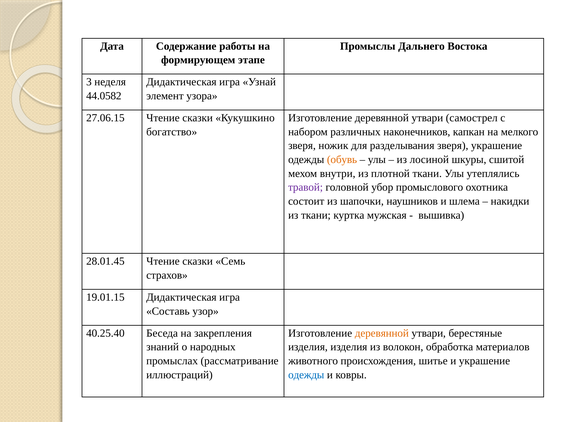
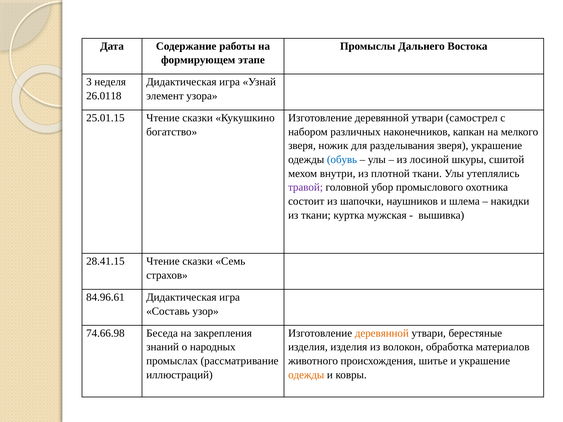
44.0582: 44.0582 -> 26.0118
27.06.15: 27.06.15 -> 25.01.15
обувь colour: orange -> blue
28.01.45: 28.01.45 -> 28.41.15
19.01.15: 19.01.15 -> 84.96.61
40.25.40: 40.25.40 -> 74.66.98
одежды at (306, 375) colour: blue -> orange
